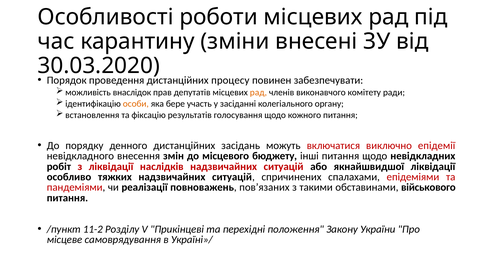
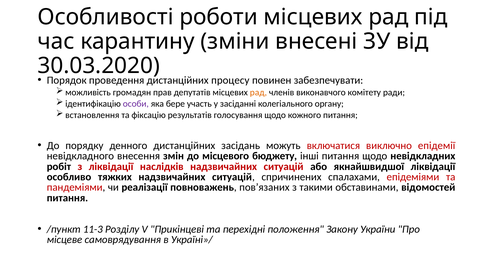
внаслідок: внаслідок -> громадян
особи colour: orange -> purple
військового: військового -> відомостей
11-2: 11-2 -> 11-3
